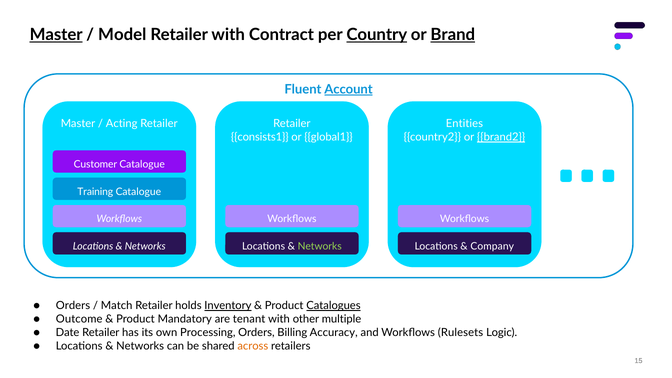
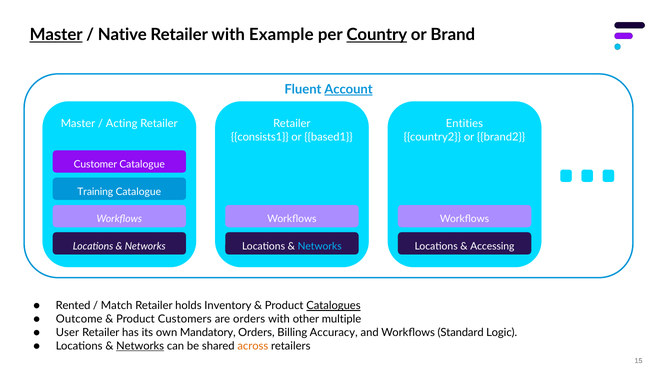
Model: Model -> Native
Contract: Contract -> Example
Brand underline: present -> none
global1: global1 -> based1
brand2 underline: present -> none
Networks at (320, 246) colour: light green -> light blue
Company: Company -> Accessing
Orders at (73, 306): Orders -> Rented
Inventory underline: present -> none
Mandatory: Mandatory -> Customers
are tenant: tenant -> orders
Date: Date -> User
Processing: Processing -> Mandatory
Rulesets: Rulesets -> Standard
Networks at (140, 346) underline: none -> present
